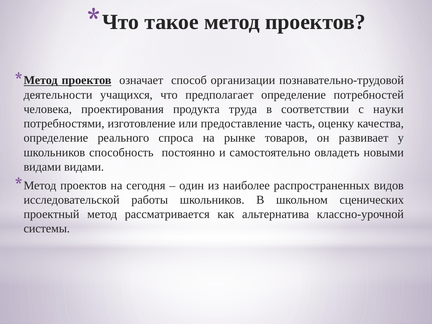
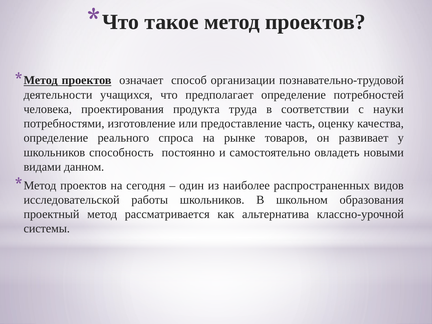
видами видами: видами -> данном
сценических: сценических -> образования
